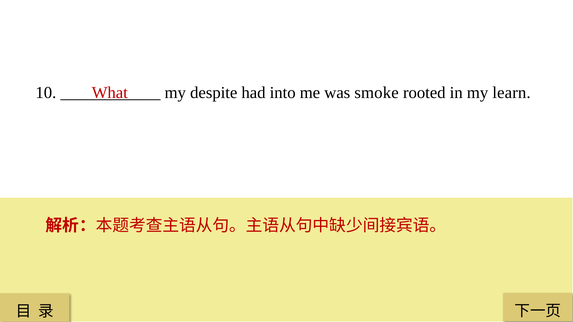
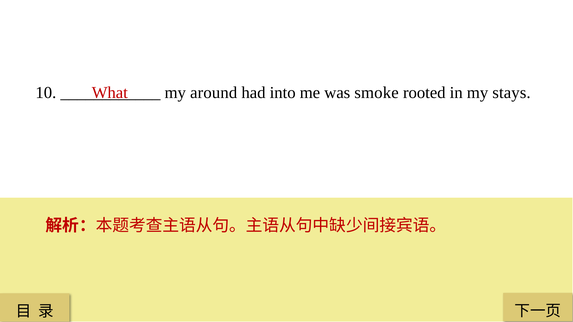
despite: despite -> around
learn: learn -> stays
